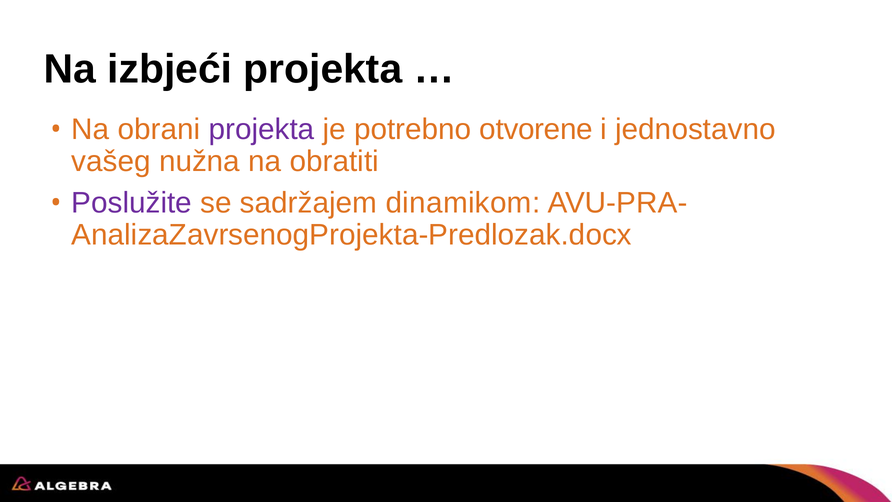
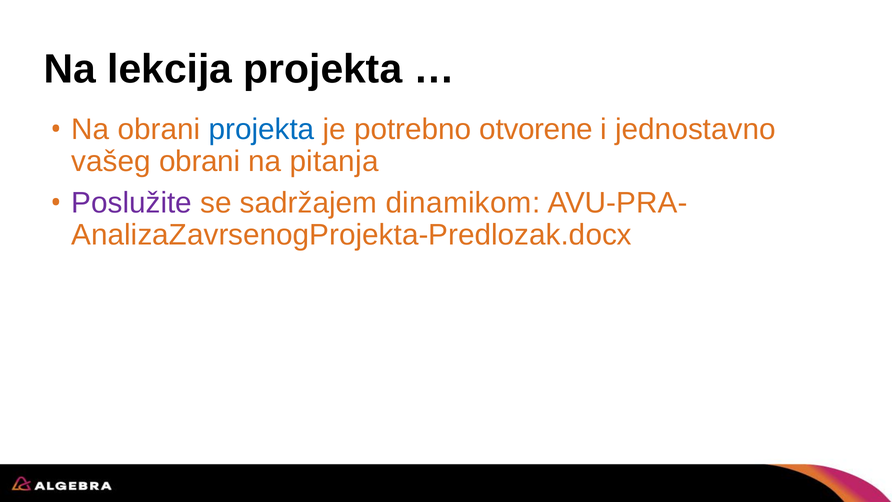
izbjeći: izbjeći -> lekcija
projekta at (261, 129) colour: purple -> blue
vašeg nužna: nužna -> obrani
obratiti: obratiti -> pitanja
